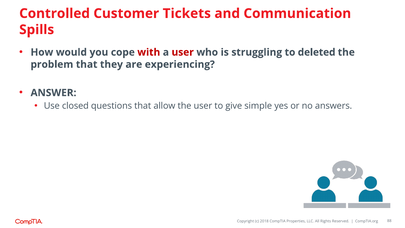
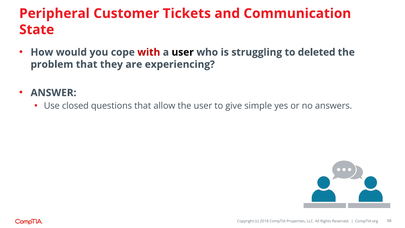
Controlled: Controlled -> Peripheral
Spills: Spills -> State
user at (183, 52) colour: red -> black
